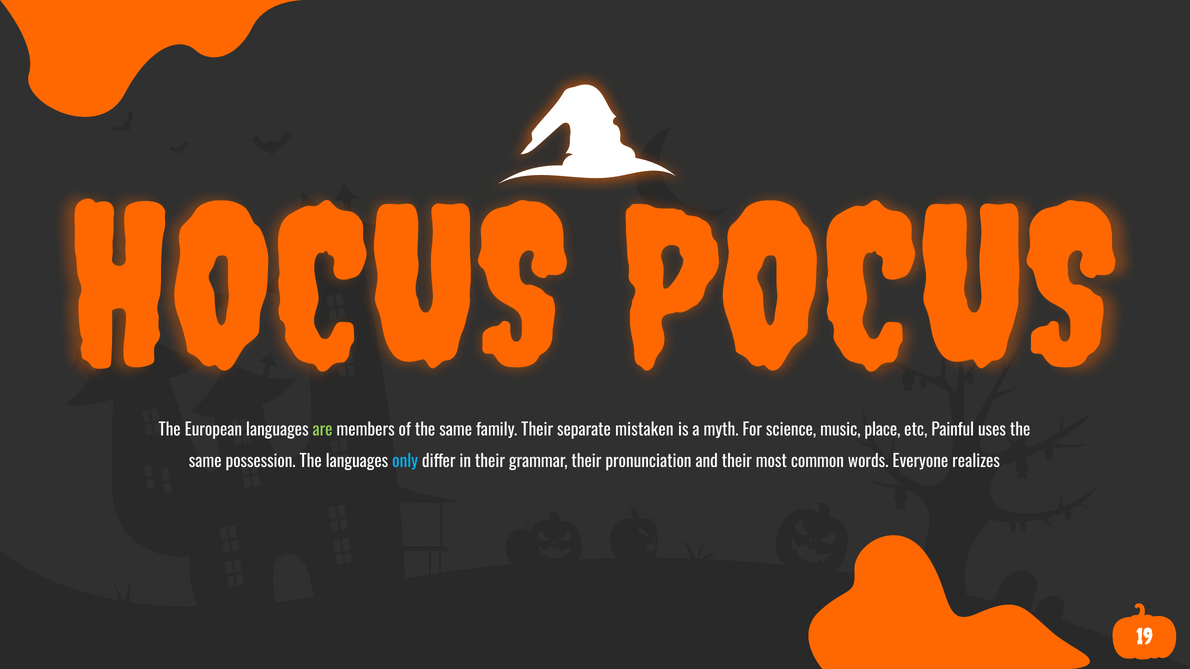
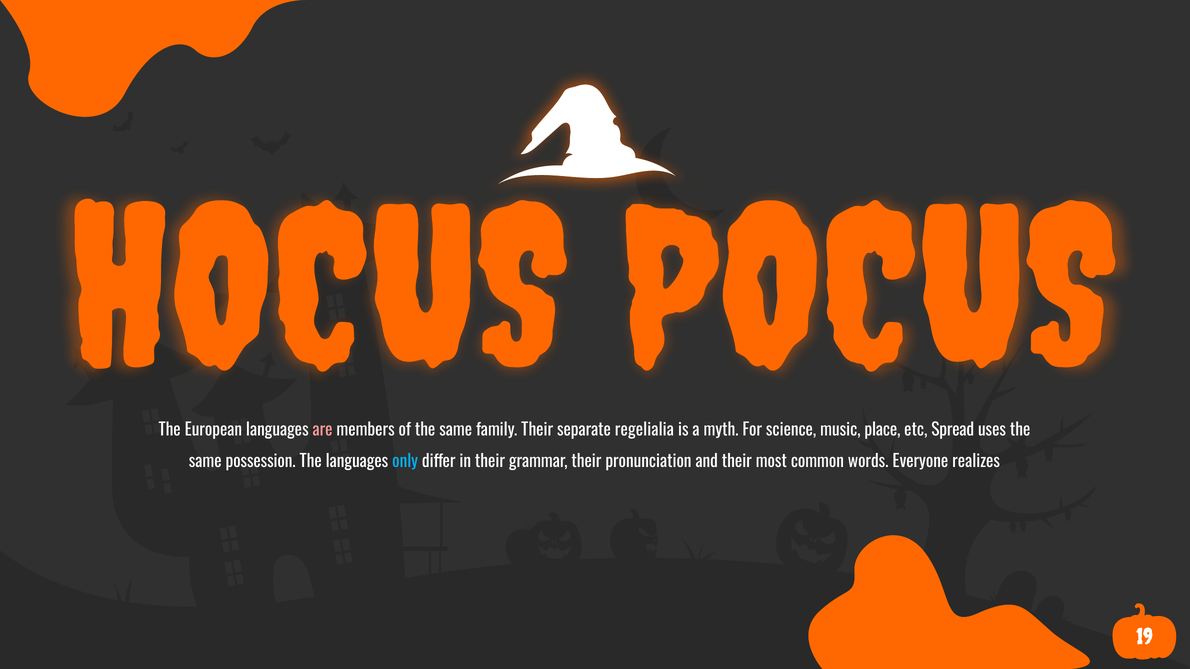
are colour: light green -> pink
mistaken: mistaken -> regelialia
Painful: Painful -> Spread
